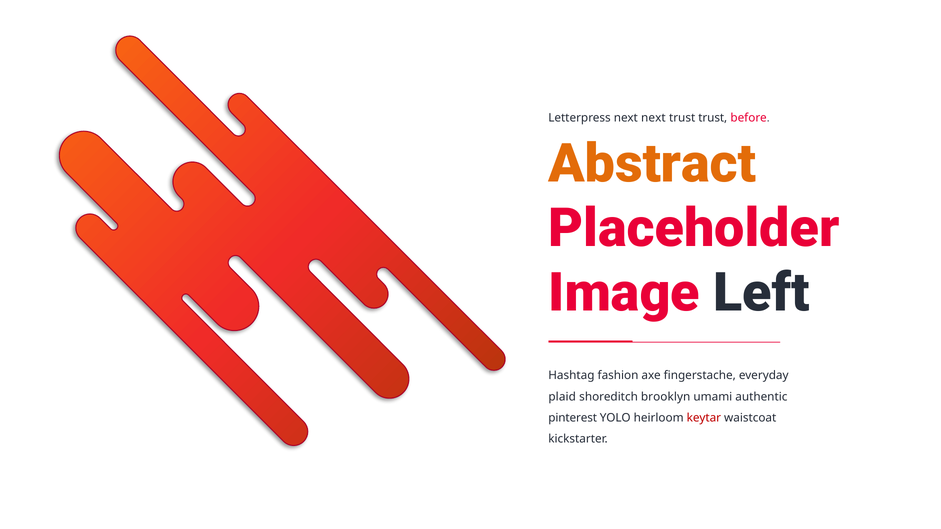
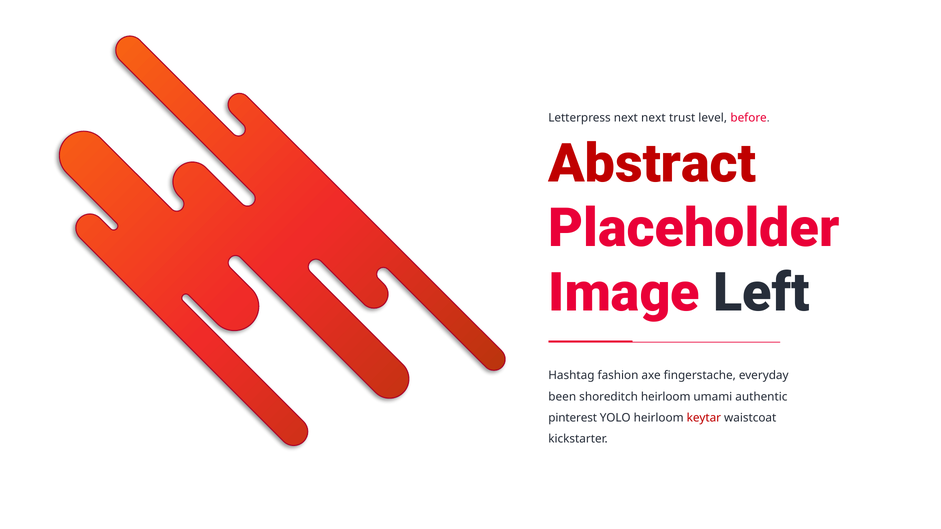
trust trust: trust -> level
Abstract colour: orange -> red
plaid: plaid -> been
shoreditch brooklyn: brooklyn -> heirloom
